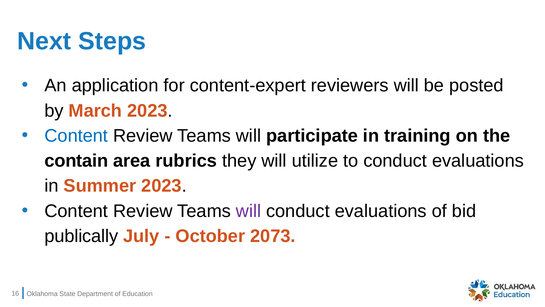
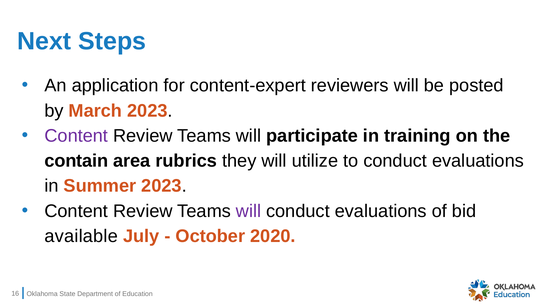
Content at (76, 136) colour: blue -> purple
publically: publically -> available
2073: 2073 -> 2020
